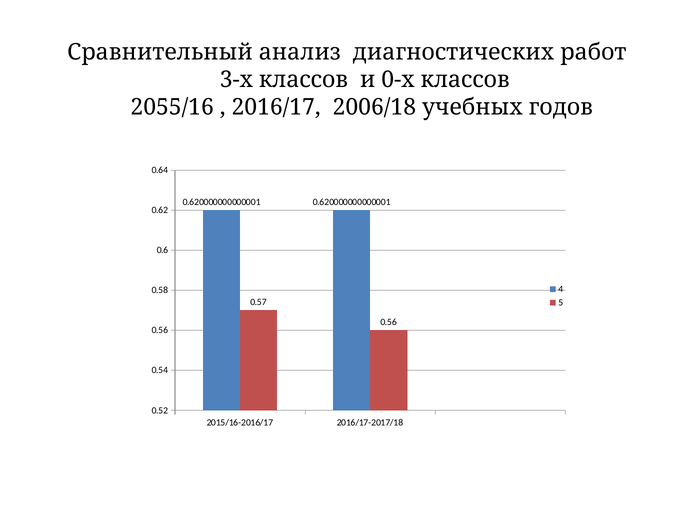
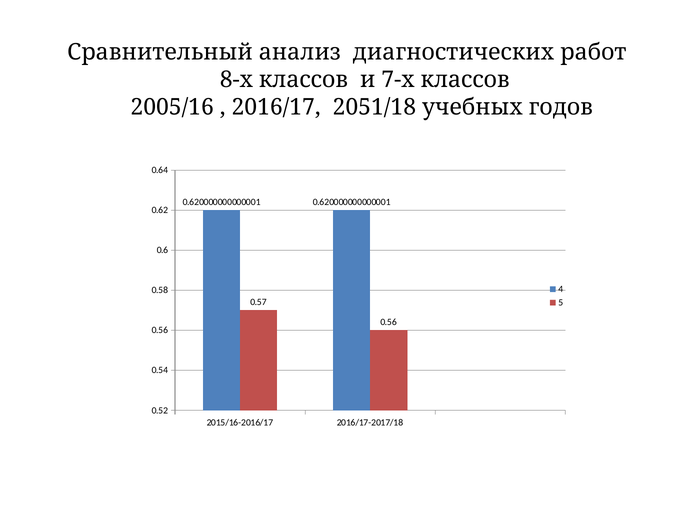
3-х: 3-х -> 8-х
0-х: 0-х -> 7-х
2055/16: 2055/16 -> 2005/16
2006/18: 2006/18 -> 2051/18
